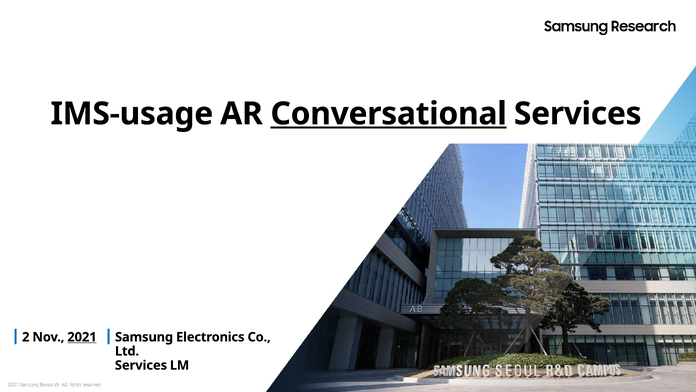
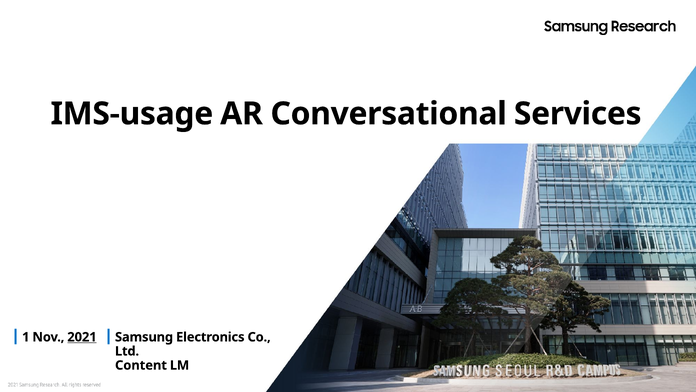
Conversational underline: present -> none
2: 2 -> 1
Services at (141, 365): Services -> Content
